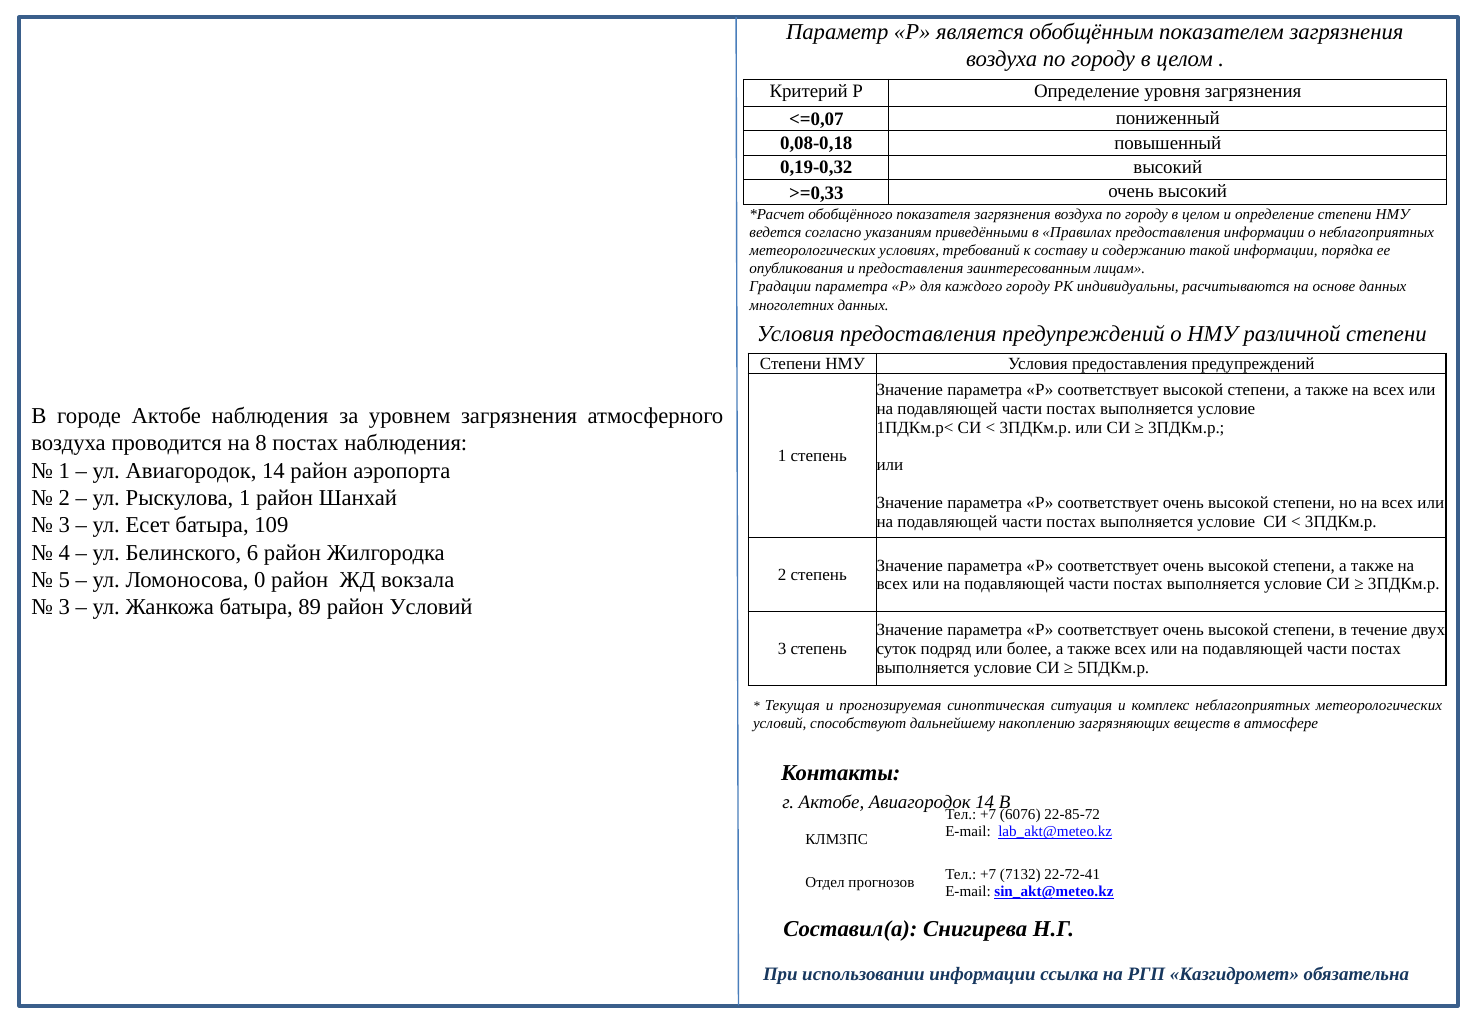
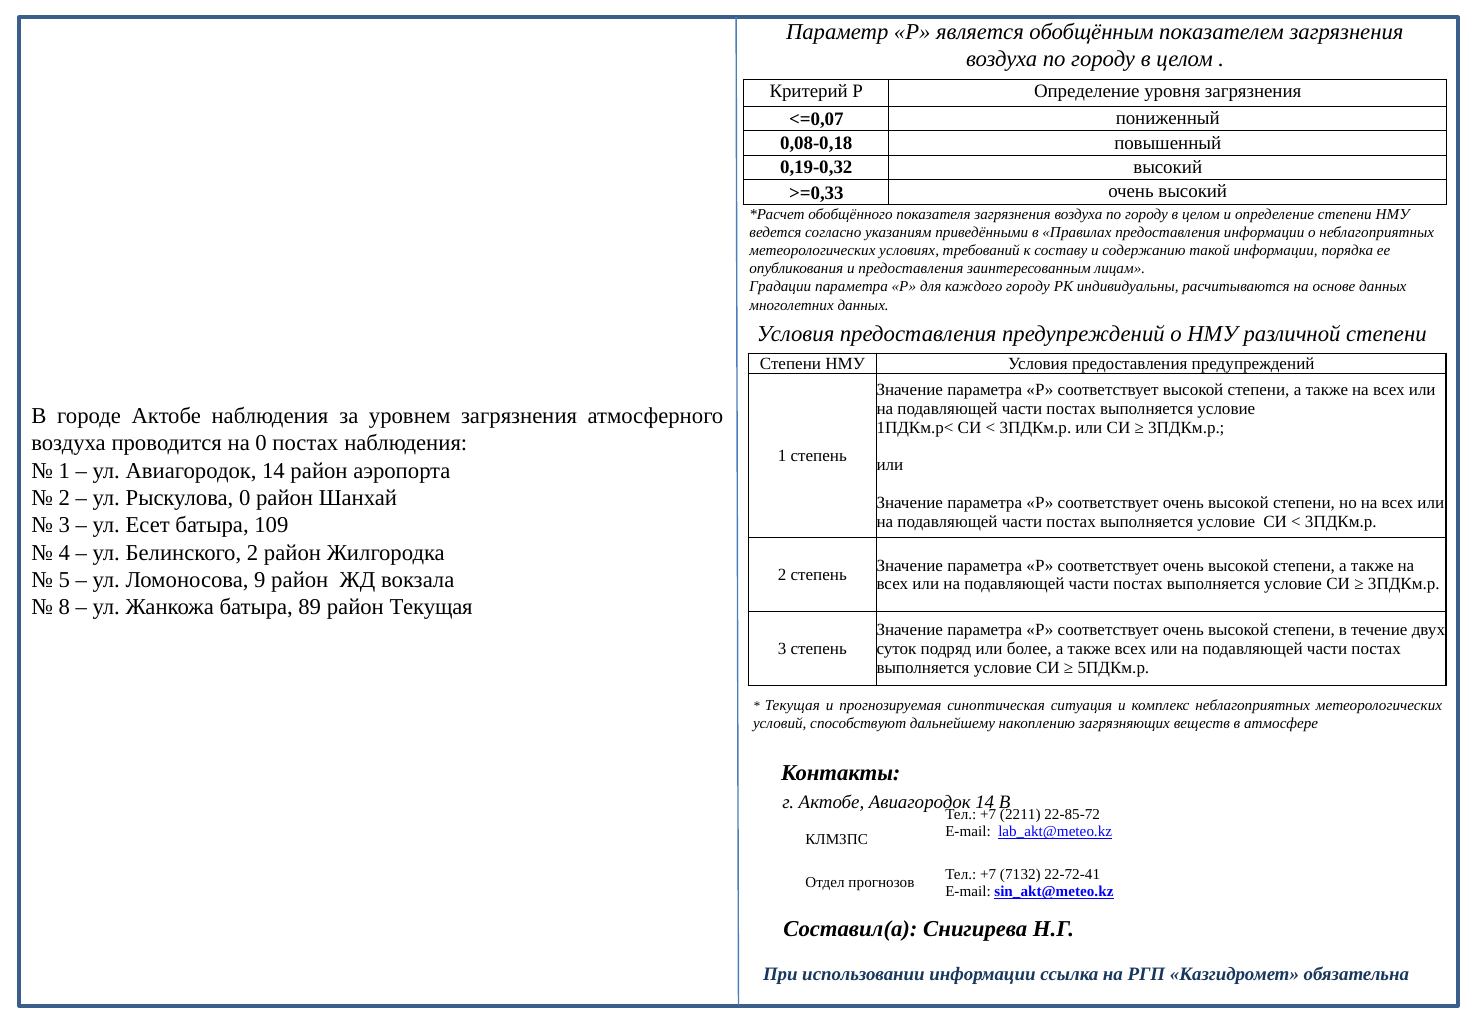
на 8: 8 -> 0
Рыскулова 1: 1 -> 0
Белинского 6: 6 -> 2
0: 0 -> 9
3 at (64, 607): 3 -> 8
район Условий: Условий -> Текущая
6076: 6076 -> 2211
